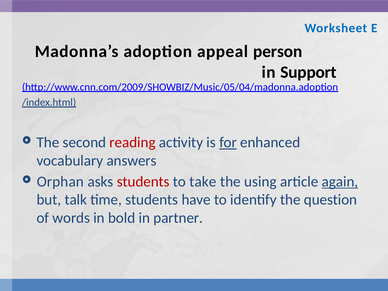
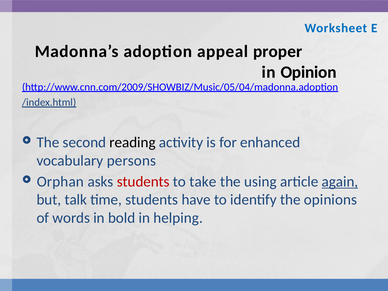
person: person -> proper
Support: Support -> Opinion
reading colour: red -> black
for underline: present -> none
answers: answers -> persons
question: question -> opinions
partner: partner -> helping
